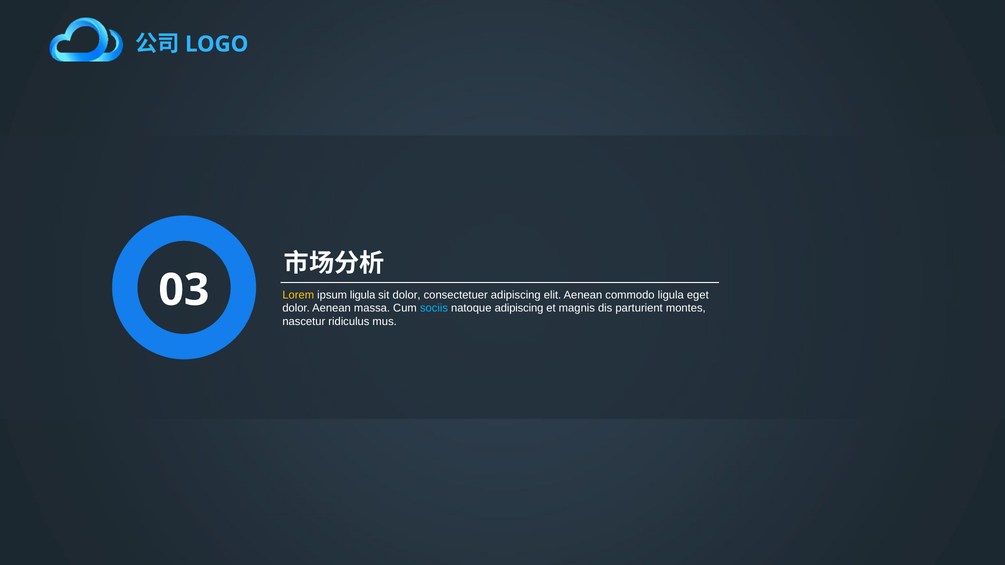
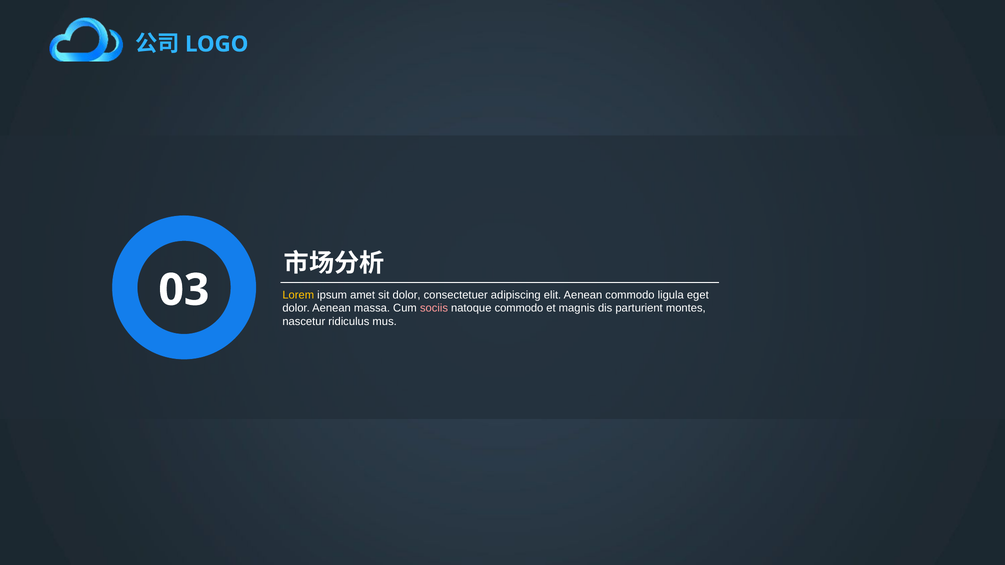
ipsum ligula: ligula -> amet
sociis colour: light blue -> pink
natoque adipiscing: adipiscing -> commodo
